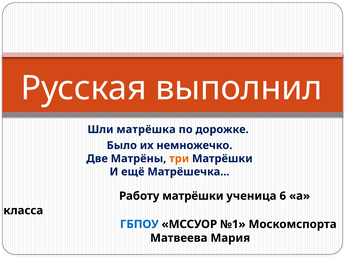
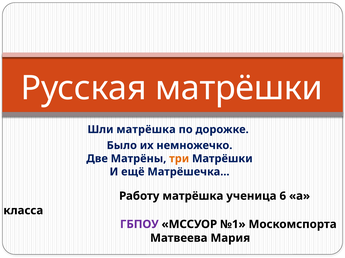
Русская выполнил: выполнил -> матрёшки
Работу матрёшки: матрёшки -> матрёшка
ГБПОУ colour: blue -> purple
